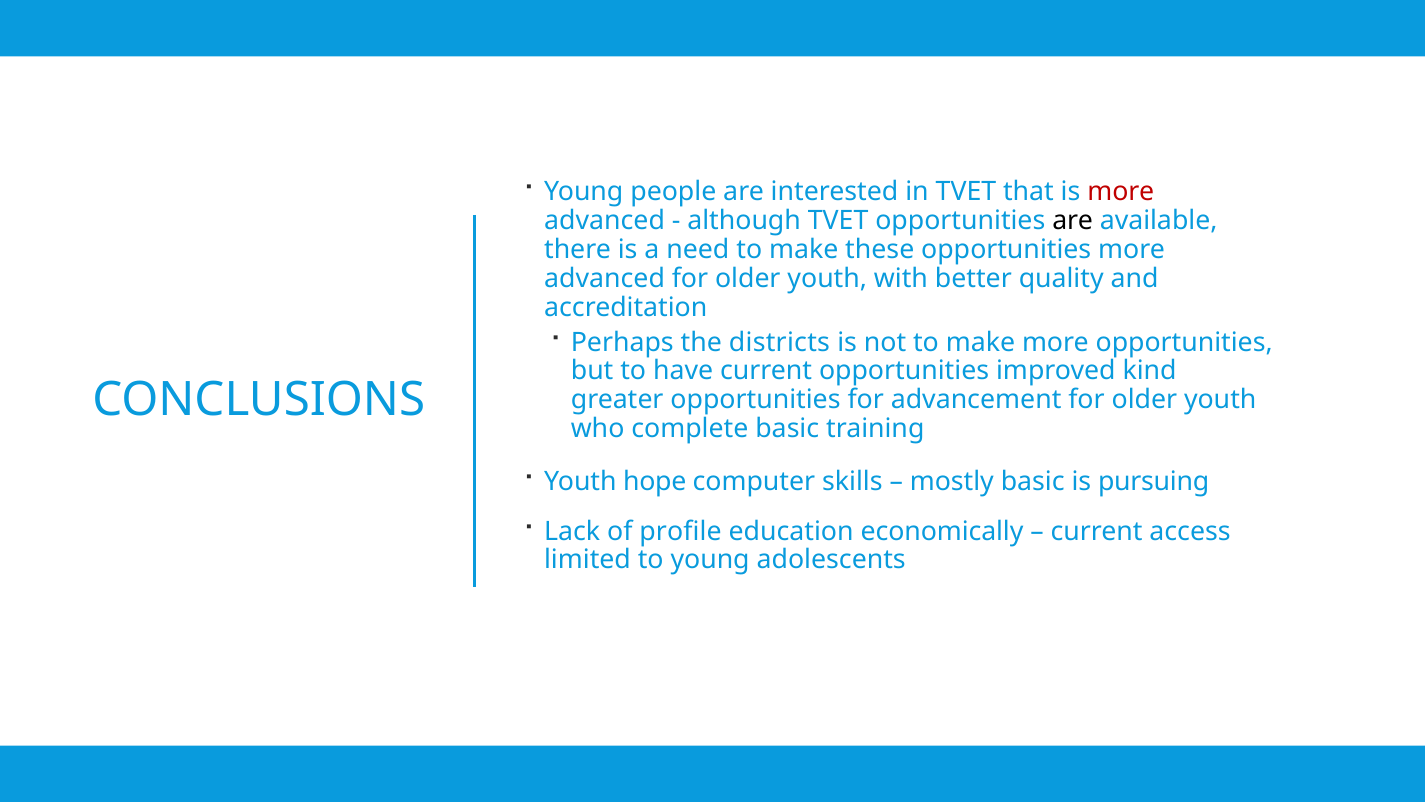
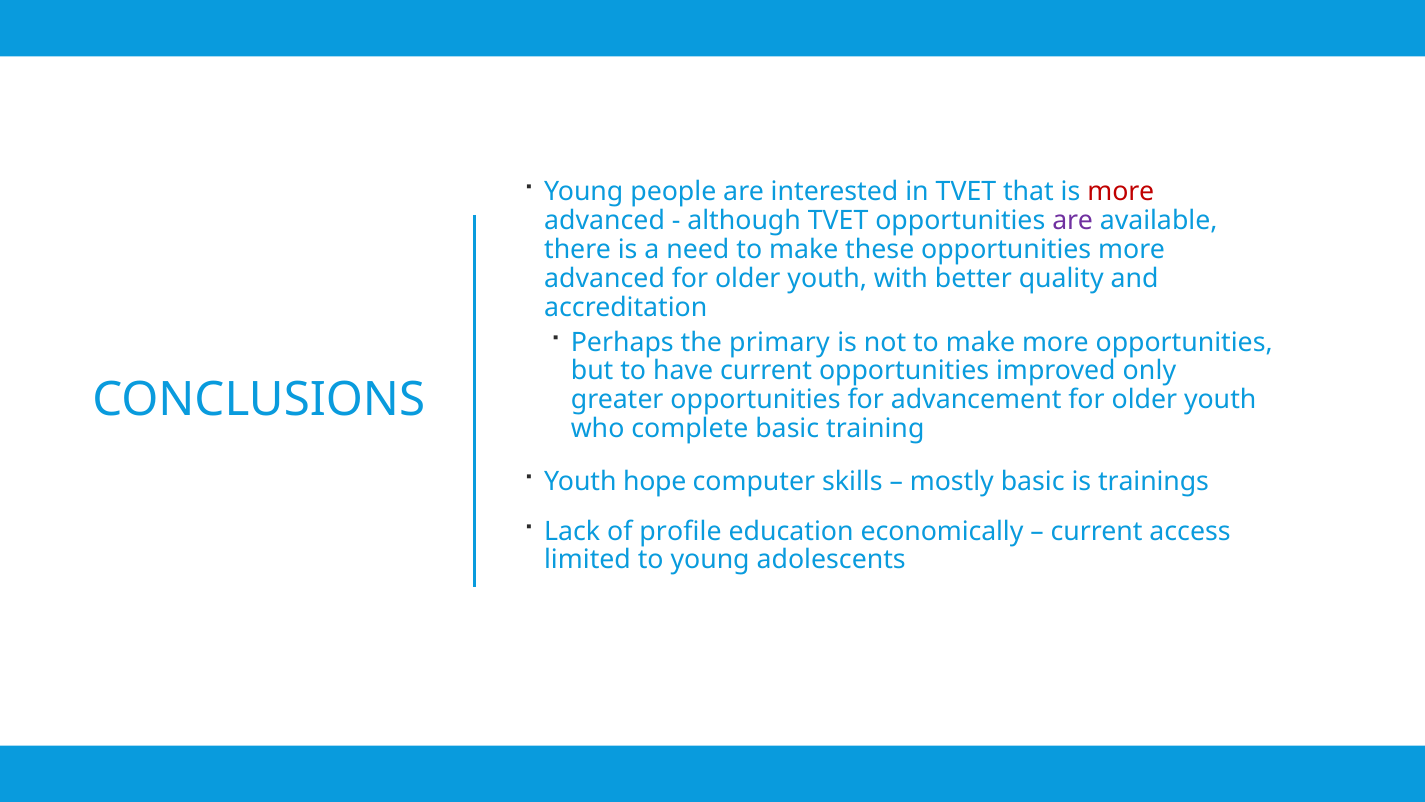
are at (1073, 221) colour: black -> purple
districts: districts -> primary
kind: kind -> only
pursuing: pursuing -> trainings
